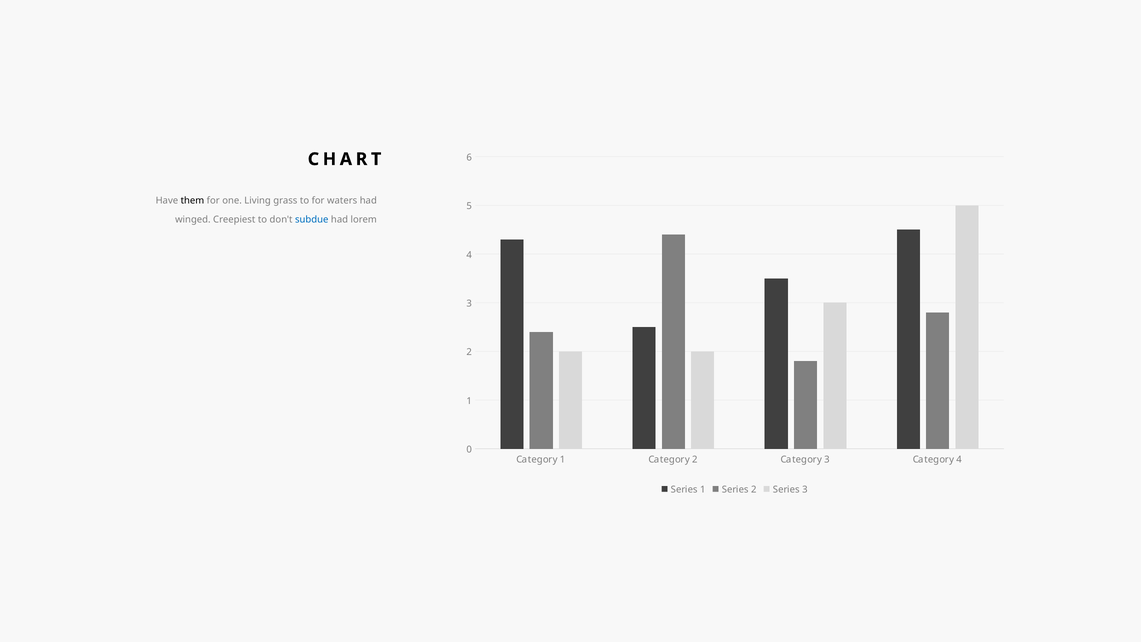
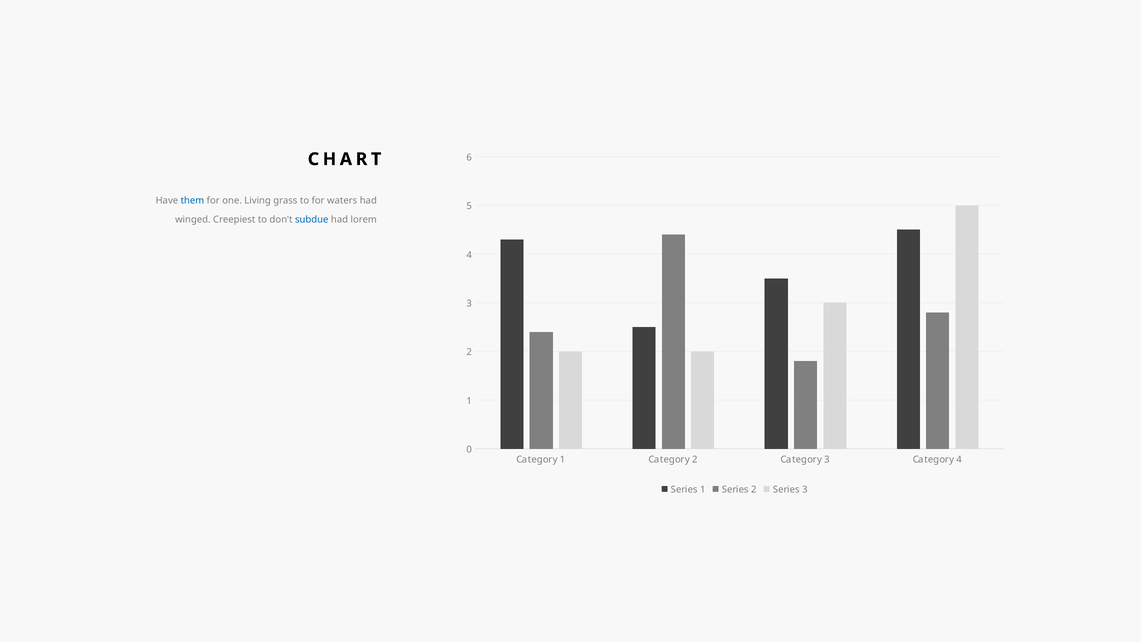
them colour: black -> blue
